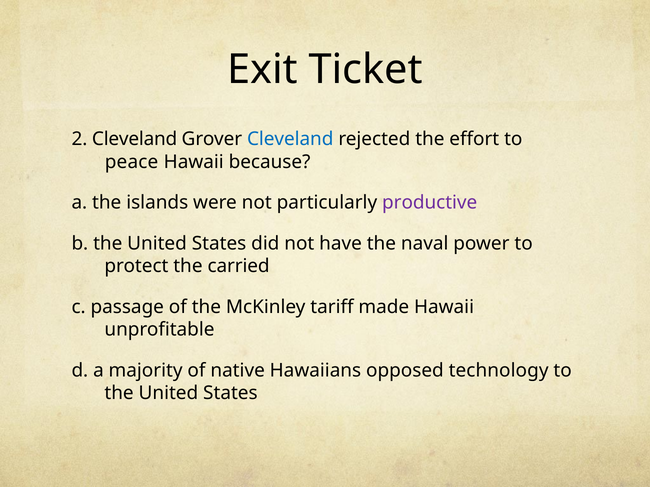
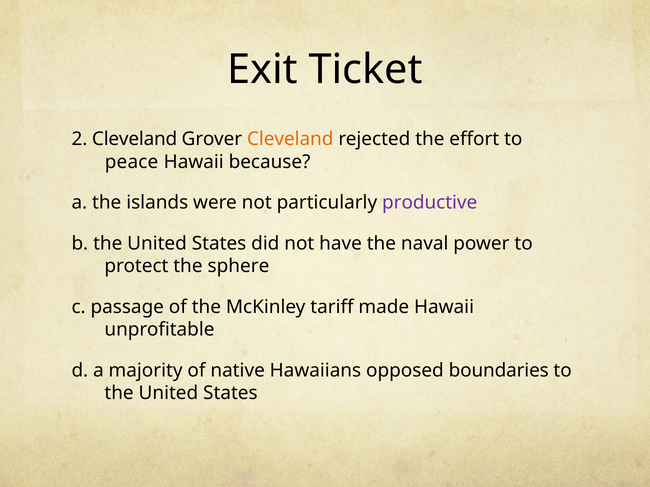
Cleveland at (290, 139) colour: blue -> orange
carried: carried -> sphere
technology: technology -> boundaries
